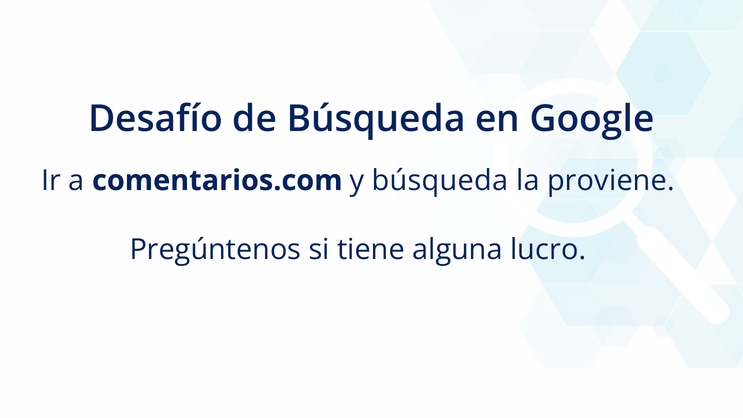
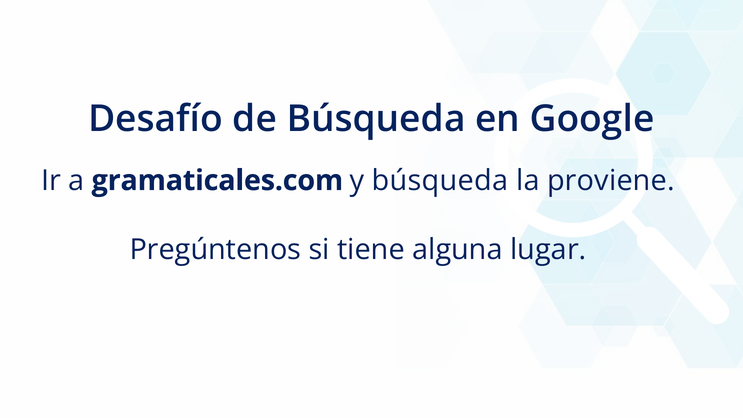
comentarios.com: comentarios.com -> gramaticales.com
lucro: lucro -> lugar
